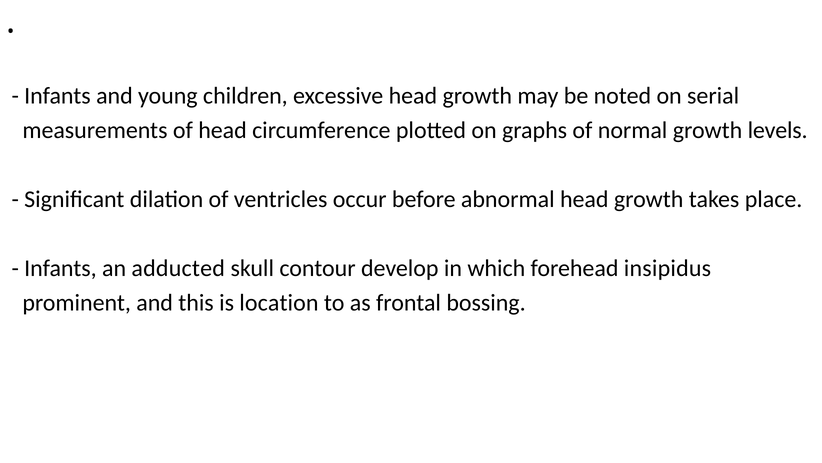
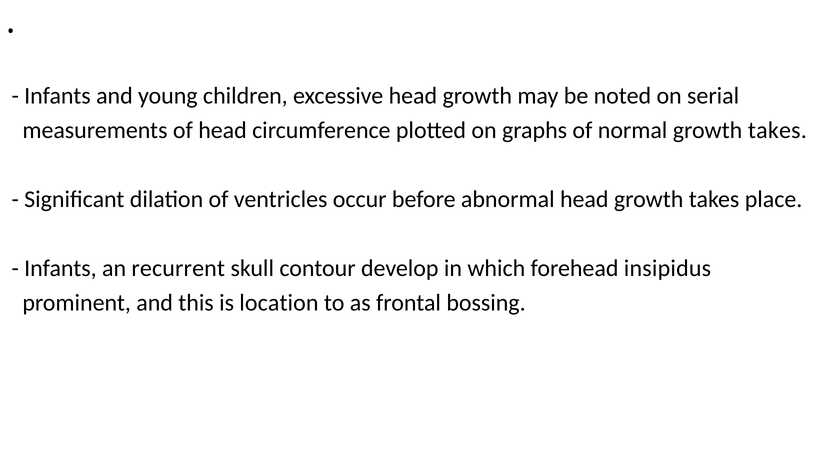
normal growth levels: levels -> takes
adducted: adducted -> recurrent
